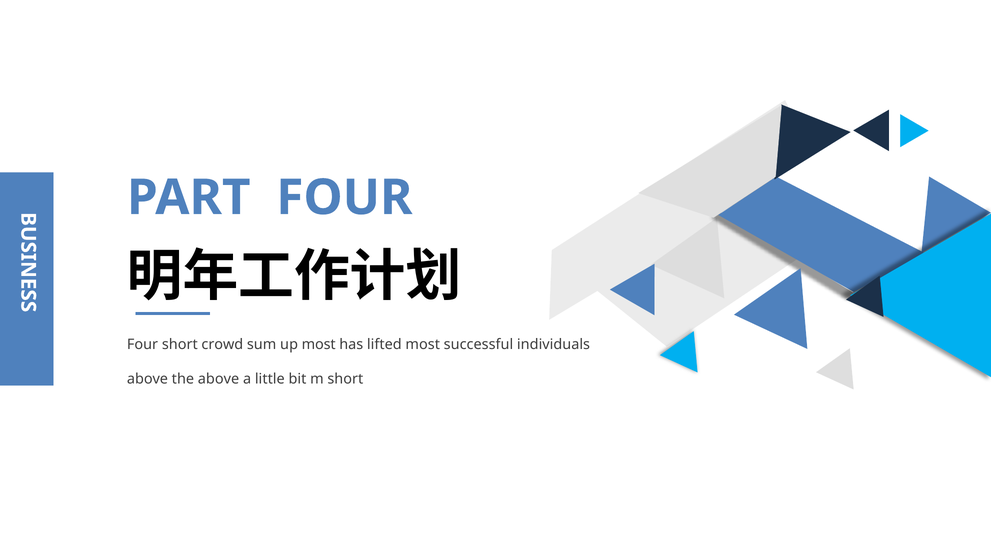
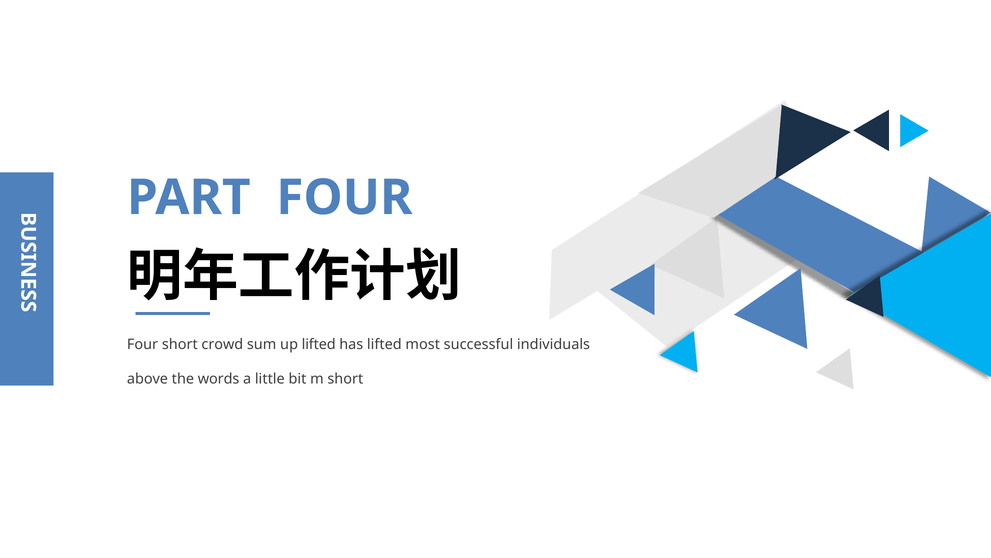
up most: most -> lifted
the above: above -> words
